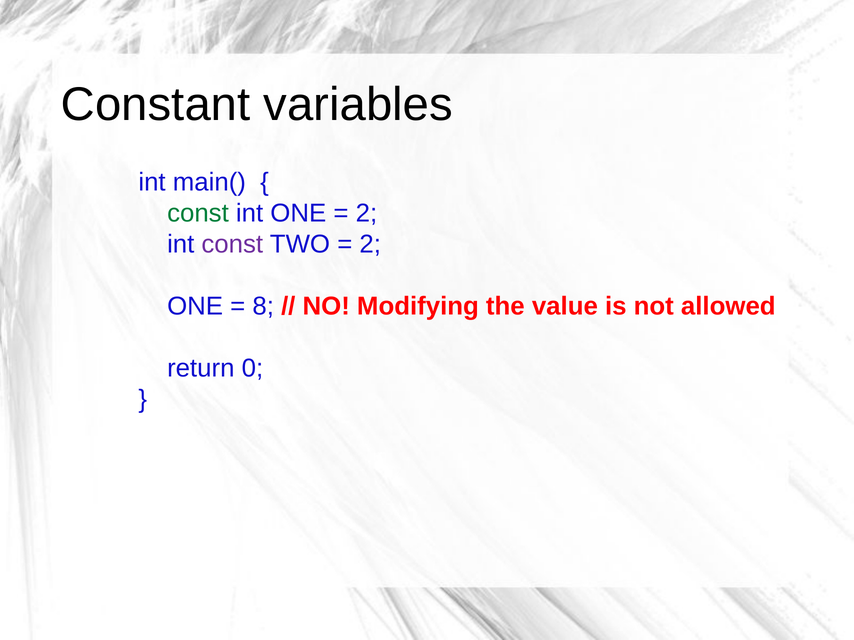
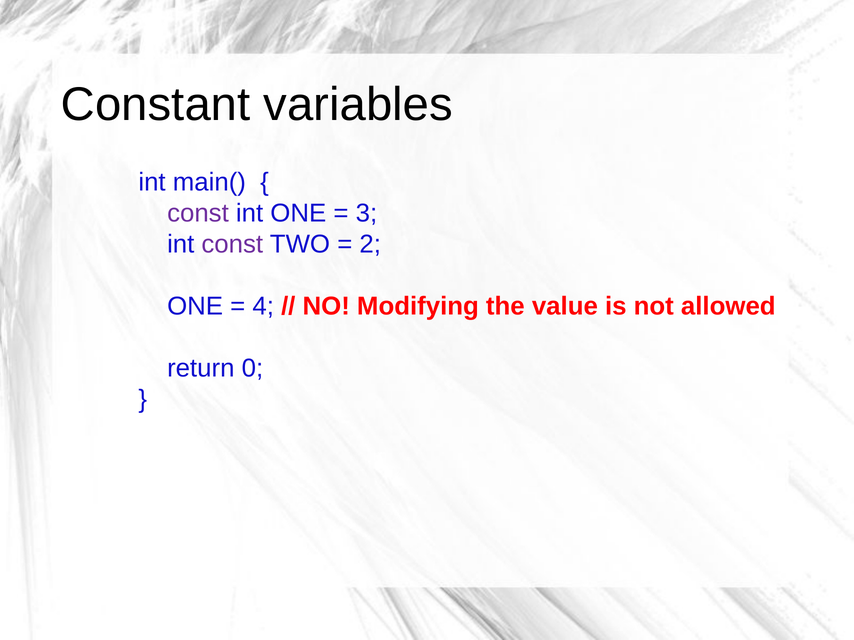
const at (198, 213) colour: green -> purple
2 at (366, 213): 2 -> 3
8: 8 -> 4
